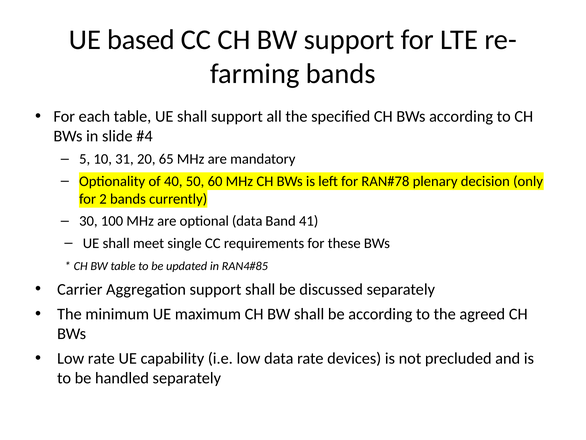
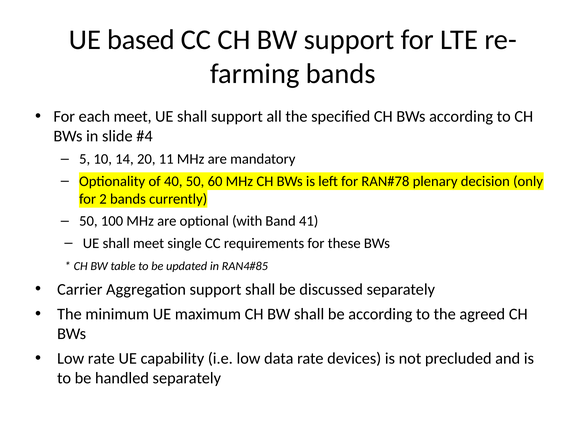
each table: table -> meet
31: 31 -> 14
65: 65 -> 11
30 at (88, 221): 30 -> 50
optional data: data -> with
